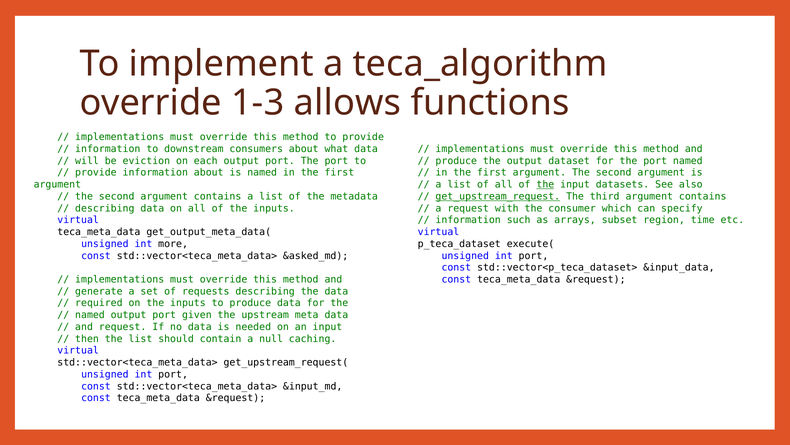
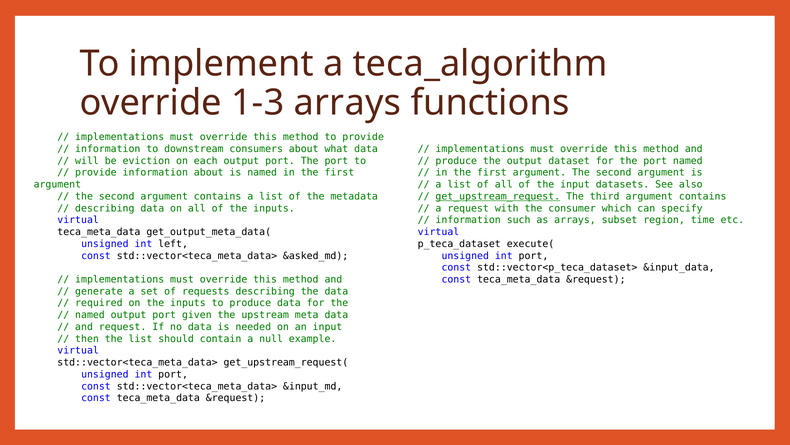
1-3 allows: allows -> arrays
the at (545, 184) underline: present -> none
more: more -> left
caching: caching -> example
